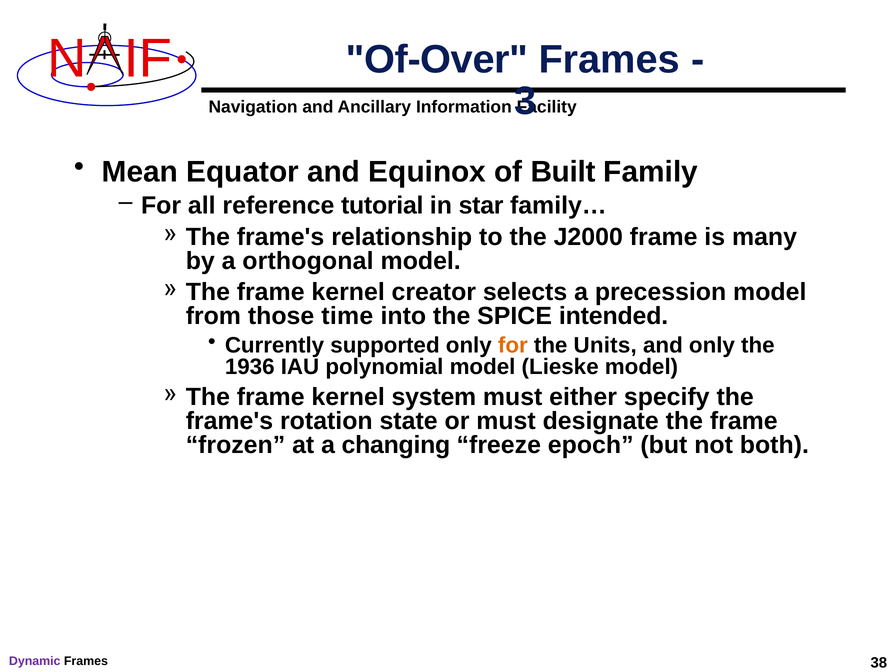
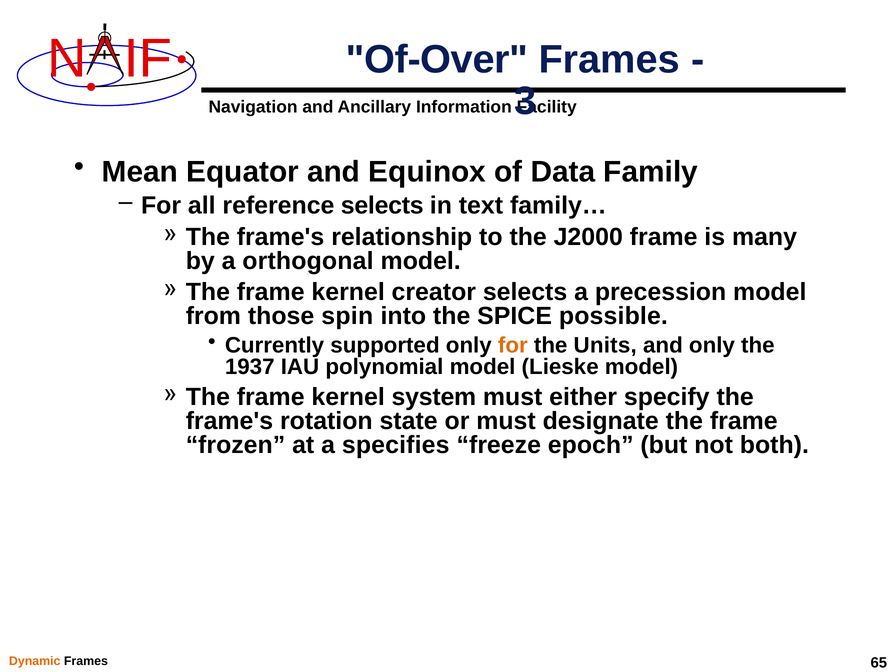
Built: Built -> Data
reference tutorial: tutorial -> selects
star: star -> text
time: time -> spin
intended: intended -> possible
1936: 1936 -> 1937
changing: changing -> specifies
Dynamic colour: purple -> orange
38: 38 -> 65
